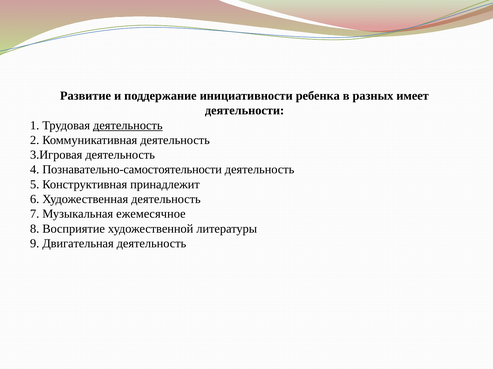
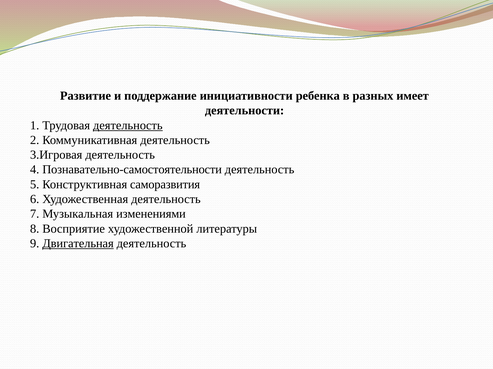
принадлежит: принадлежит -> саморазвития
ежемесячное: ежемесячное -> изменениями
Двигательная underline: none -> present
